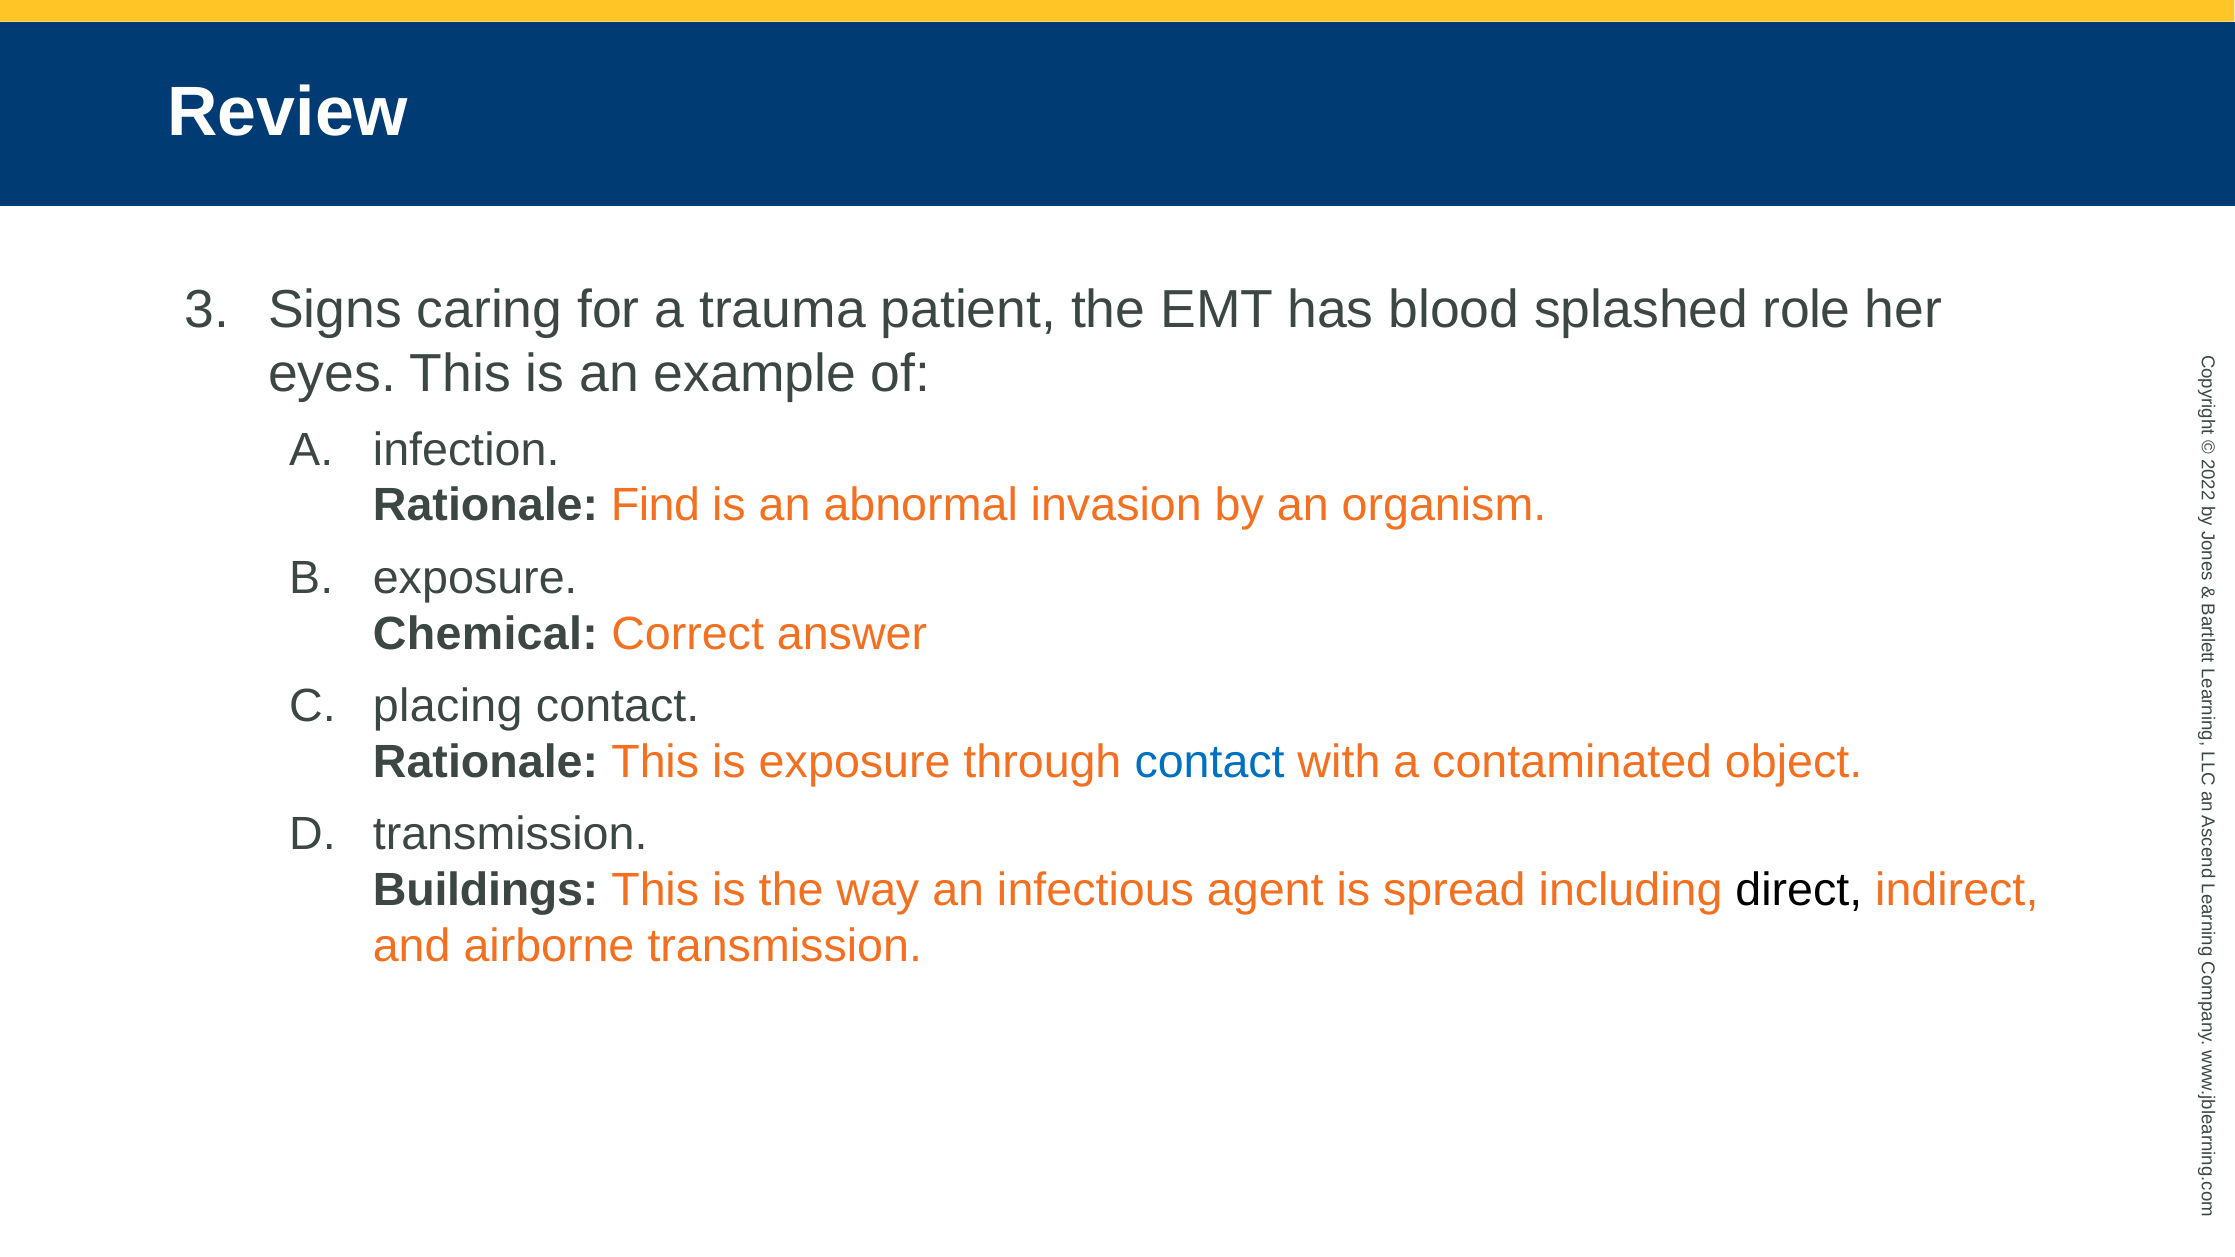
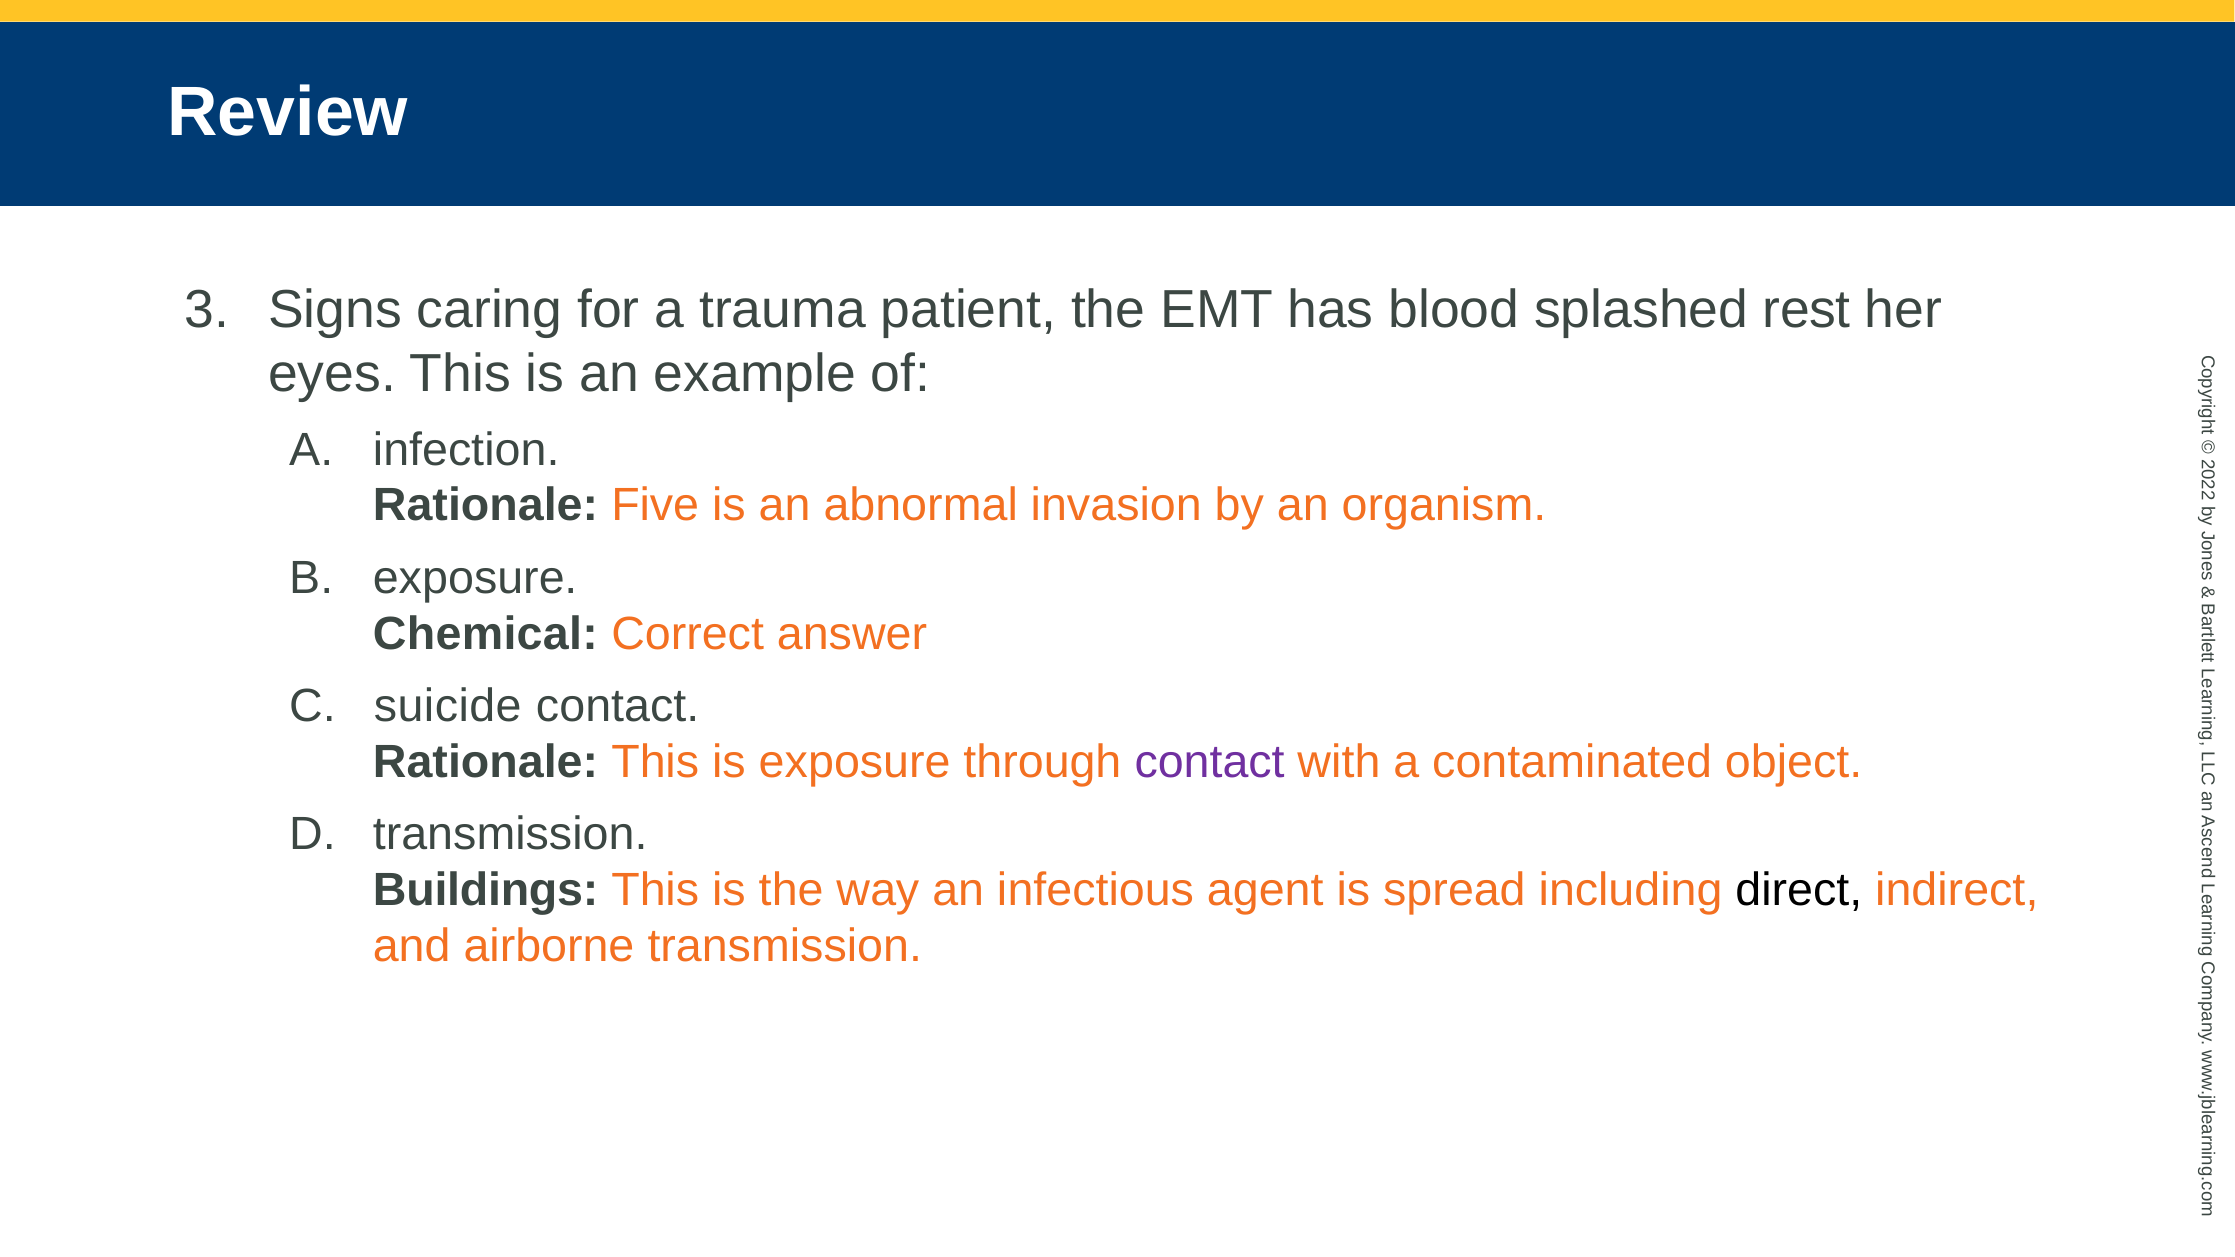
role: role -> rest
Find: Find -> Five
placing: placing -> suicide
contact at (1210, 762) colour: blue -> purple
